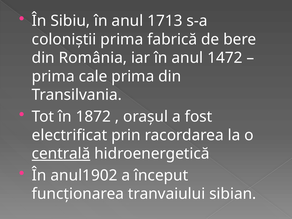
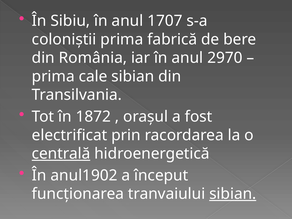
1713: 1713 -> 1707
1472: 1472 -> 2970
cale prima: prima -> sibian
sibian at (233, 194) underline: none -> present
